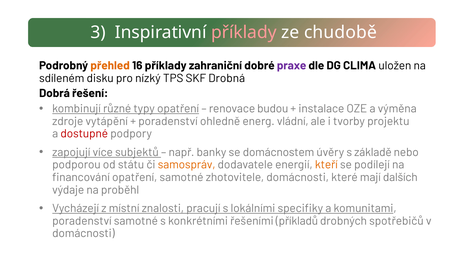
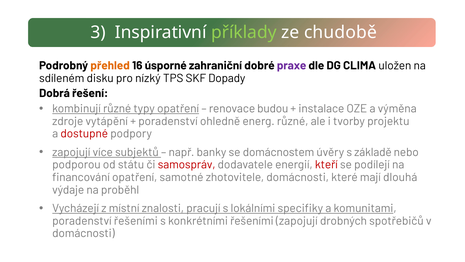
příklady at (244, 32) colour: pink -> light green
16 příklady: příklady -> úsporné
Drobná: Drobná -> Dopady
energ vládní: vládní -> různé
samospráv colour: orange -> red
kteří colour: orange -> red
dalších: dalších -> dlouhá
poradenství samotné: samotné -> řešeními
řešeními příkladů: příkladů -> zapojují
